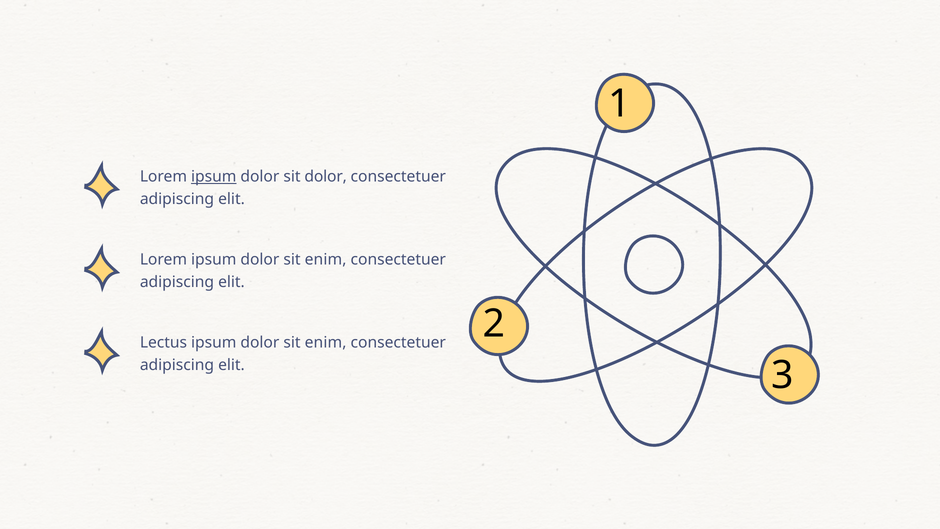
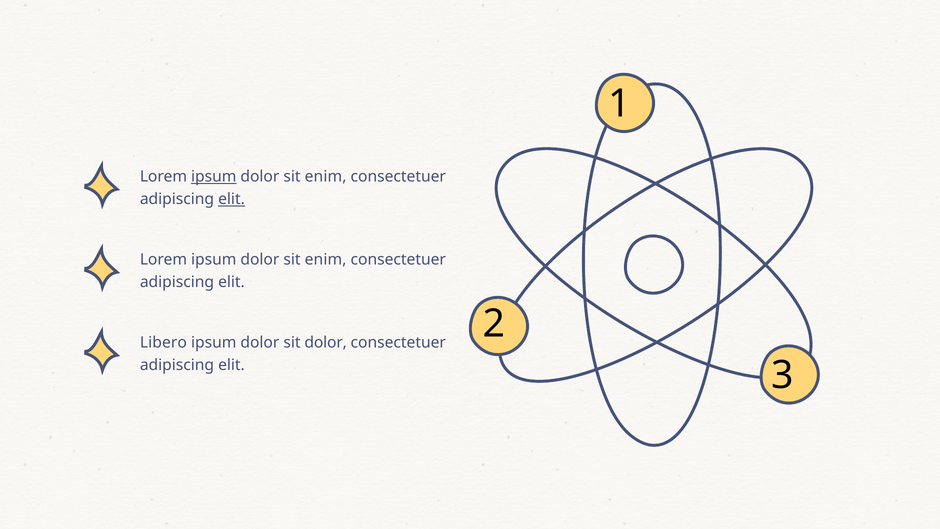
dolor at (326, 177): dolor -> enim
elit at (232, 199) underline: none -> present
Lectus: Lectus -> Libero
enim at (326, 343): enim -> dolor
